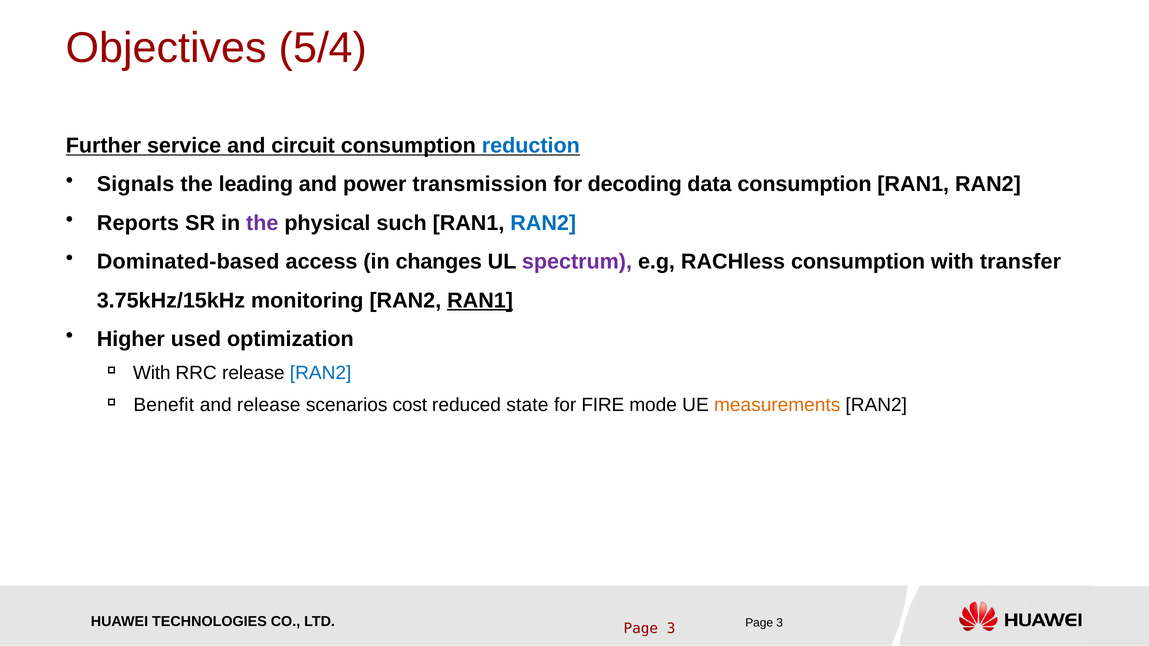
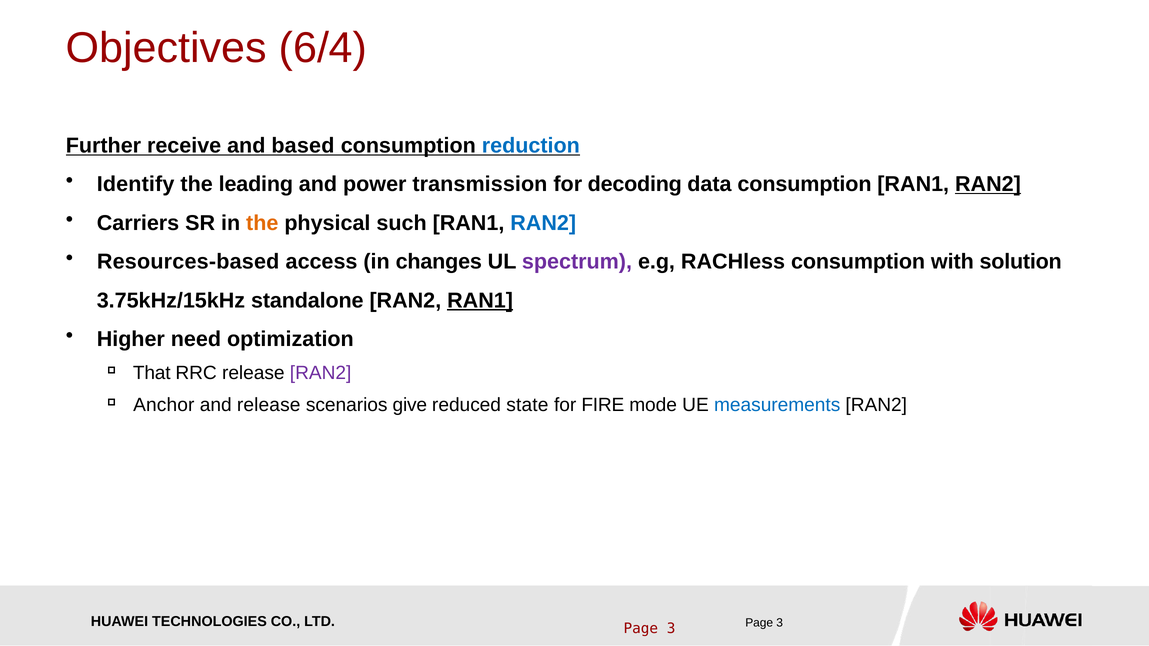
5/4: 5/4 -> 6/4
service: service -> receive
circuit: circuit -> based
Signals: Signals -> Identify
RAN2 at (988, 184) underline: none -> present
Reports: Reports -> Carriers
the at (262, 223) colour: purple -> orange
Dominated-based: Dominated-based -> Resources-based
transfer: transfer -> solution
monitoring: monitoring -> standalone
used: used -> need
With at (152, 373): With -> That
RAN2 at (321, 373) colour: blue -> purple
Benefit: Benefit -> Anchor
cost: cost -> give
measurements colour: orange -> blue
